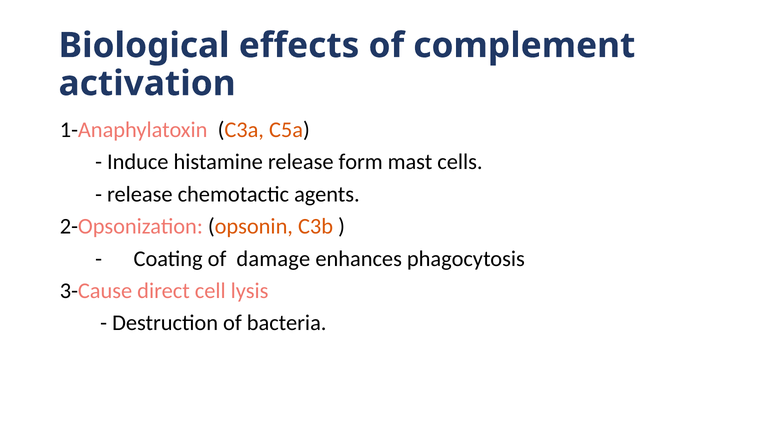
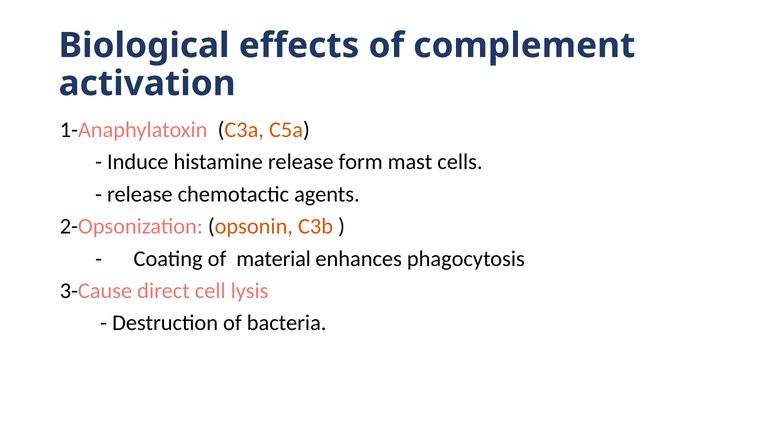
damage: damage -> material
